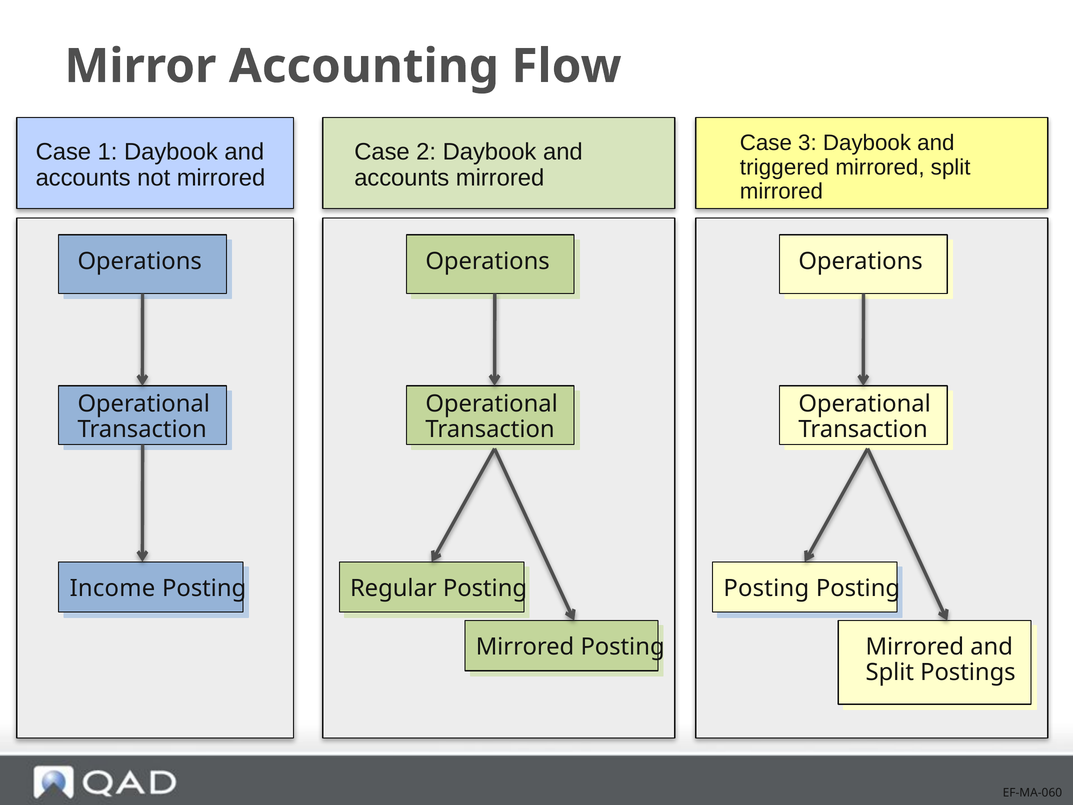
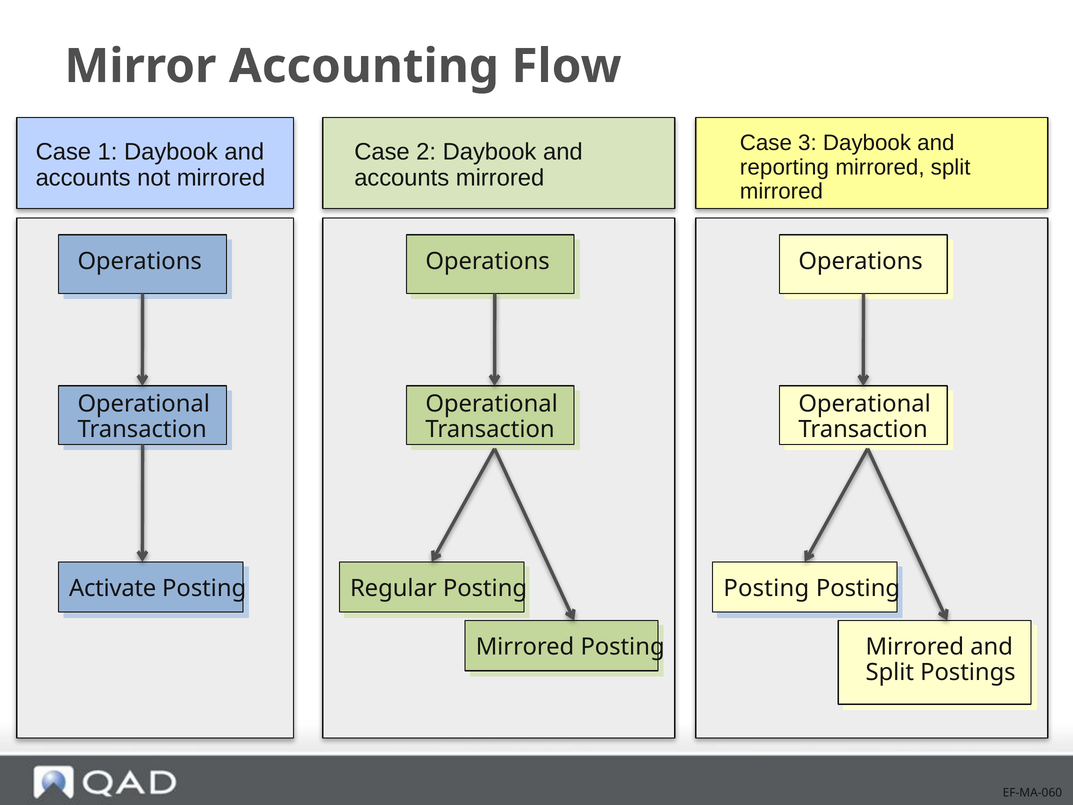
triggered: triggered -> reporting
Income: Income -> Activate
